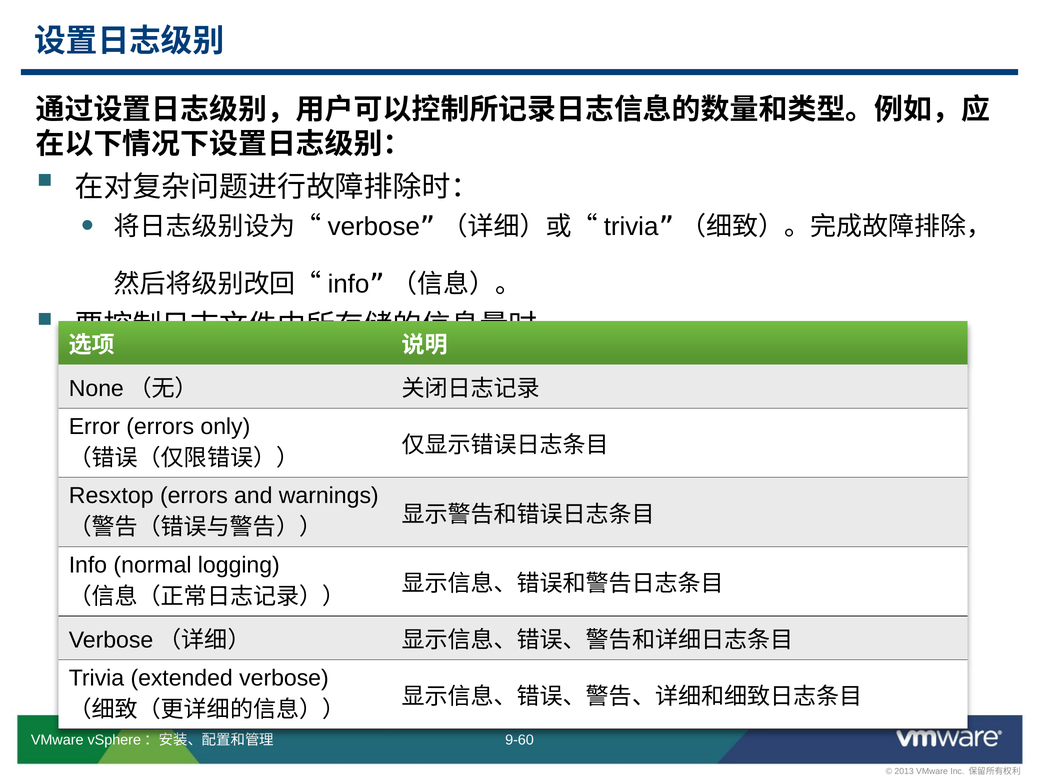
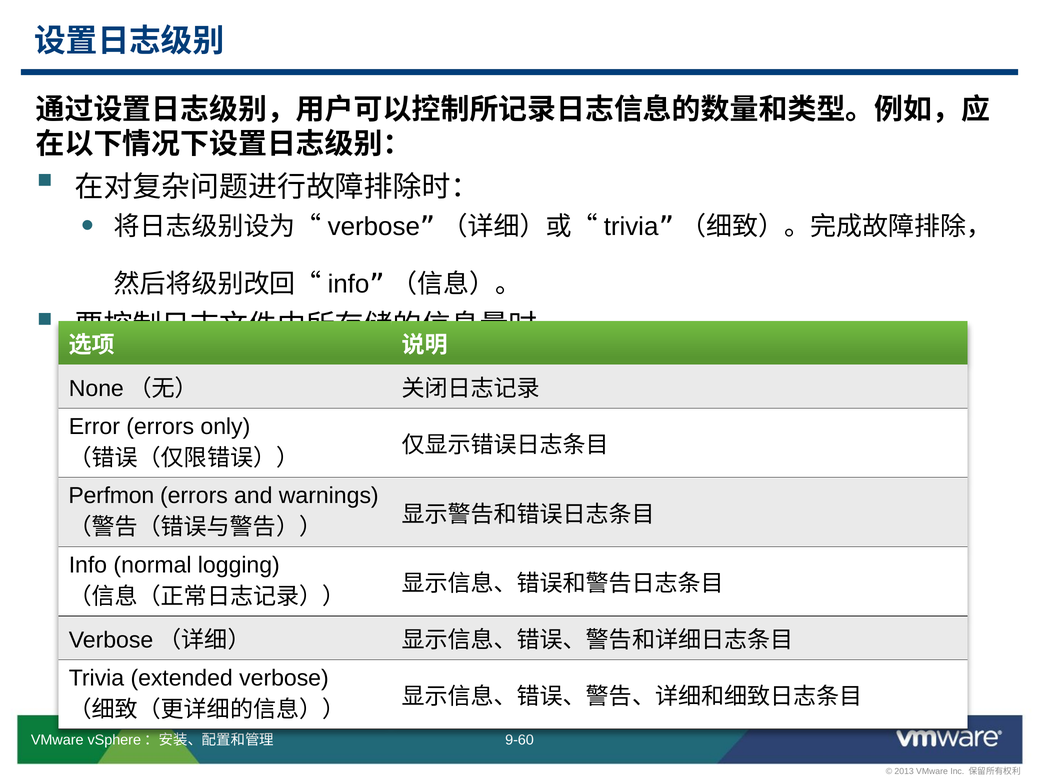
Resxtop: Resxtop -> Perfmon
